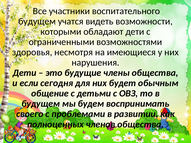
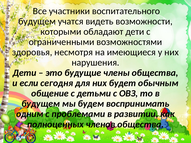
своего: своего -> одним
